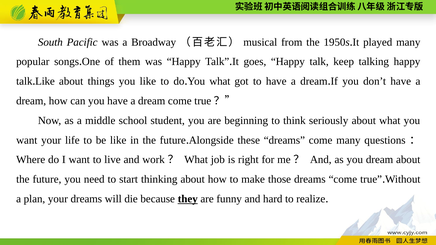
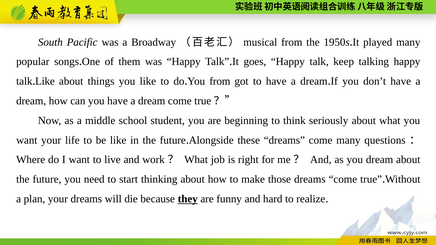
You what: what -> from
